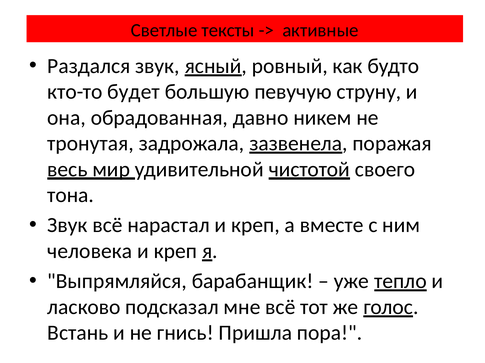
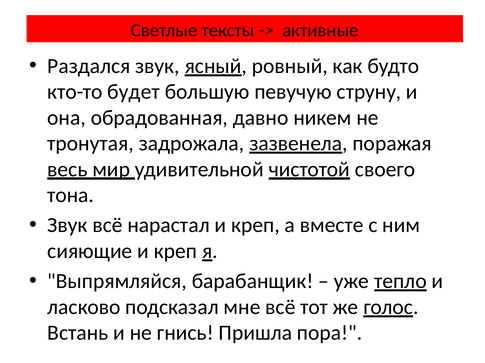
человека: человека -> сияющие
